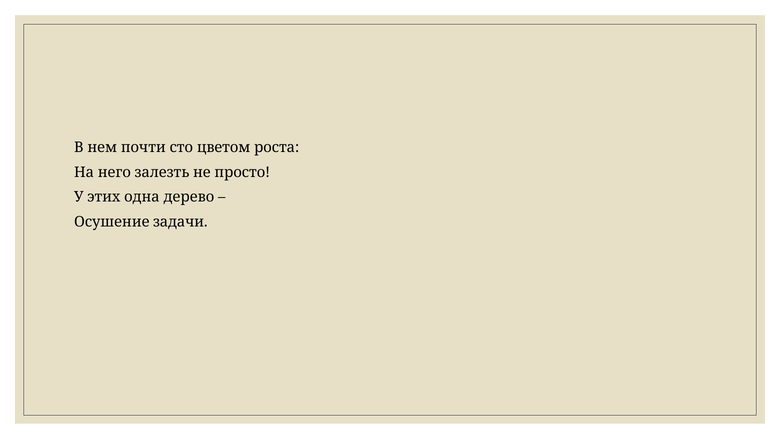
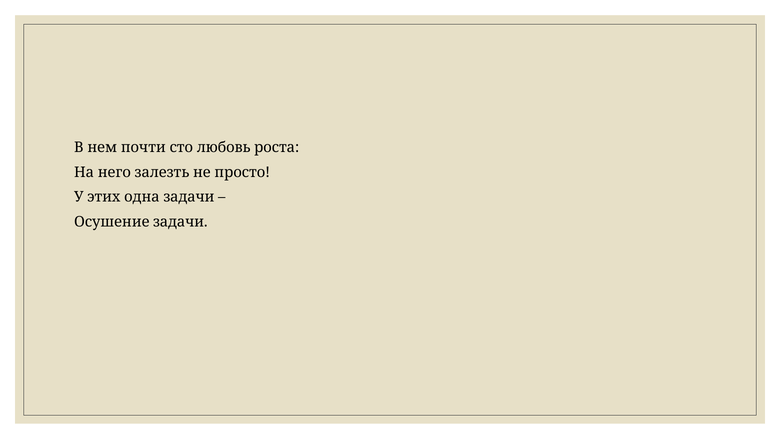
цветом: цветом -> любовь
одна дерево: дерево -> задачи
